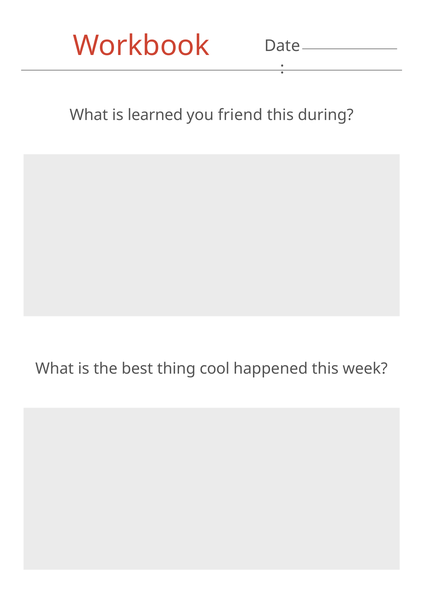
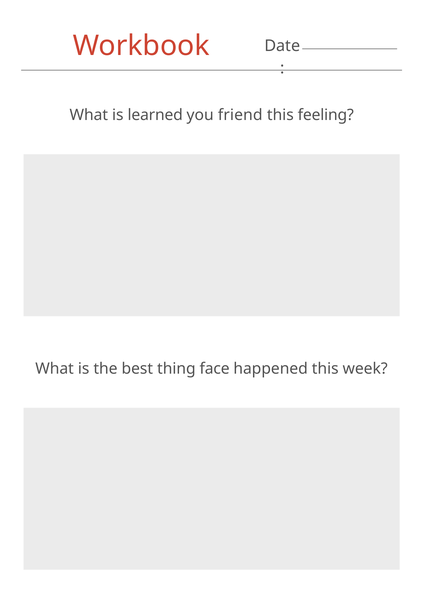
during: during -> feeling
cool: cool -> face
